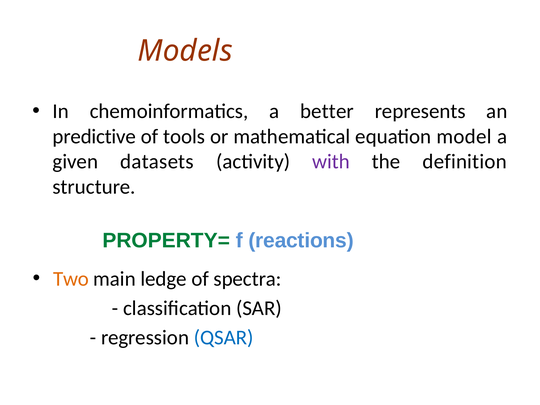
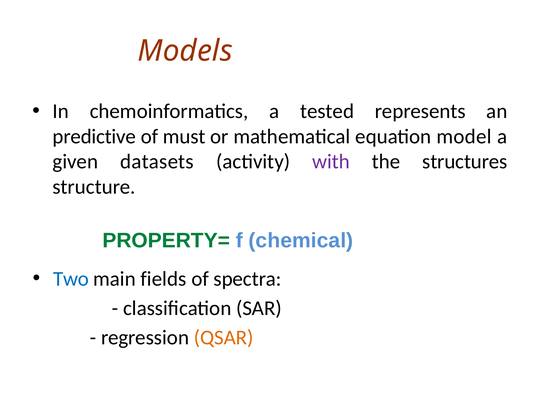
better: better -> tested
tools: tools -> must
definition: definition -> structures
reactions: reactions -> chemical
Two colour: orange -> blue
ledge: ledge -> fields
QSAR colour: blue -> orange
